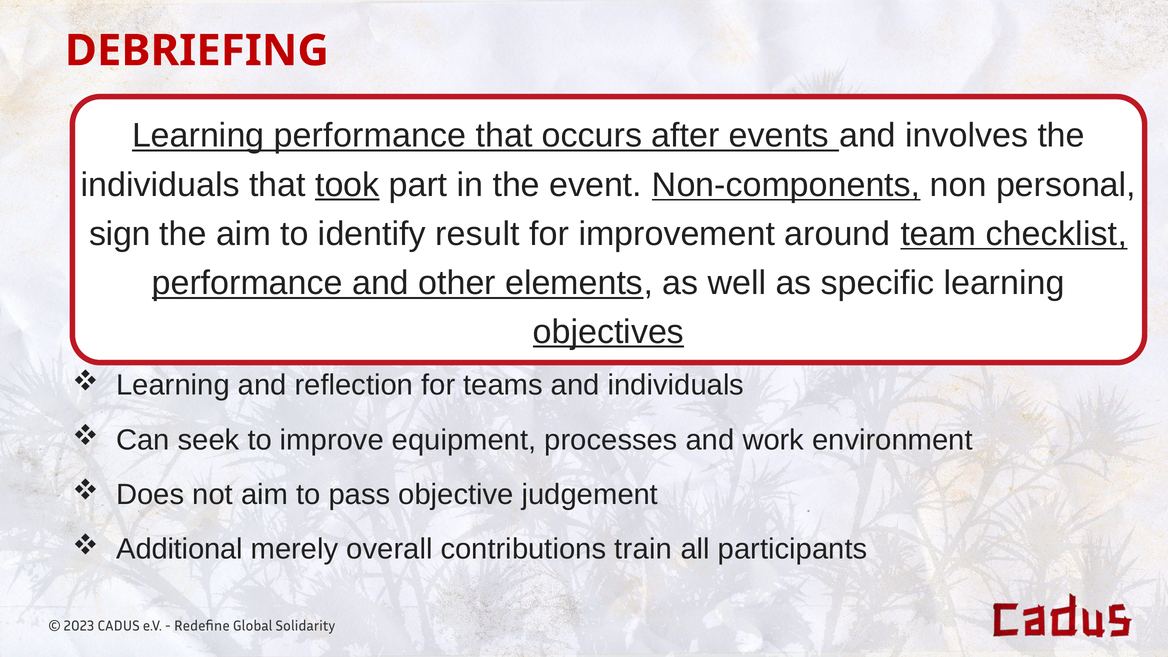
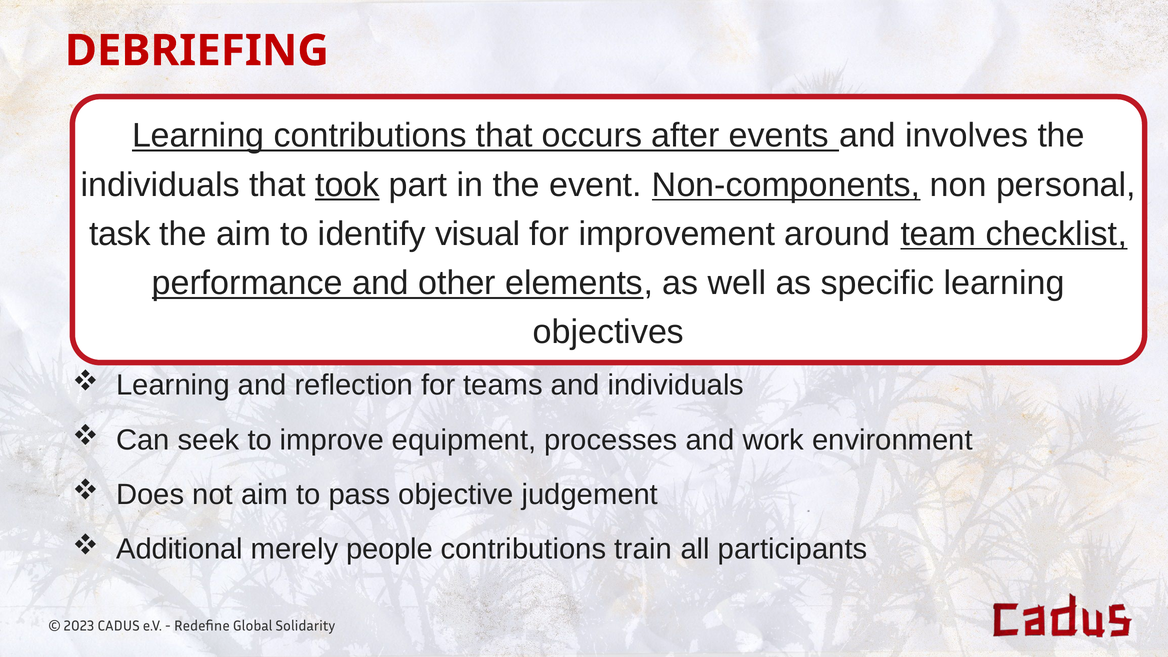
Learning performance: performance -> contributions
sign: sign -> task
result: result -> visual
objectives underline: present -> none
overall: overall -> people
